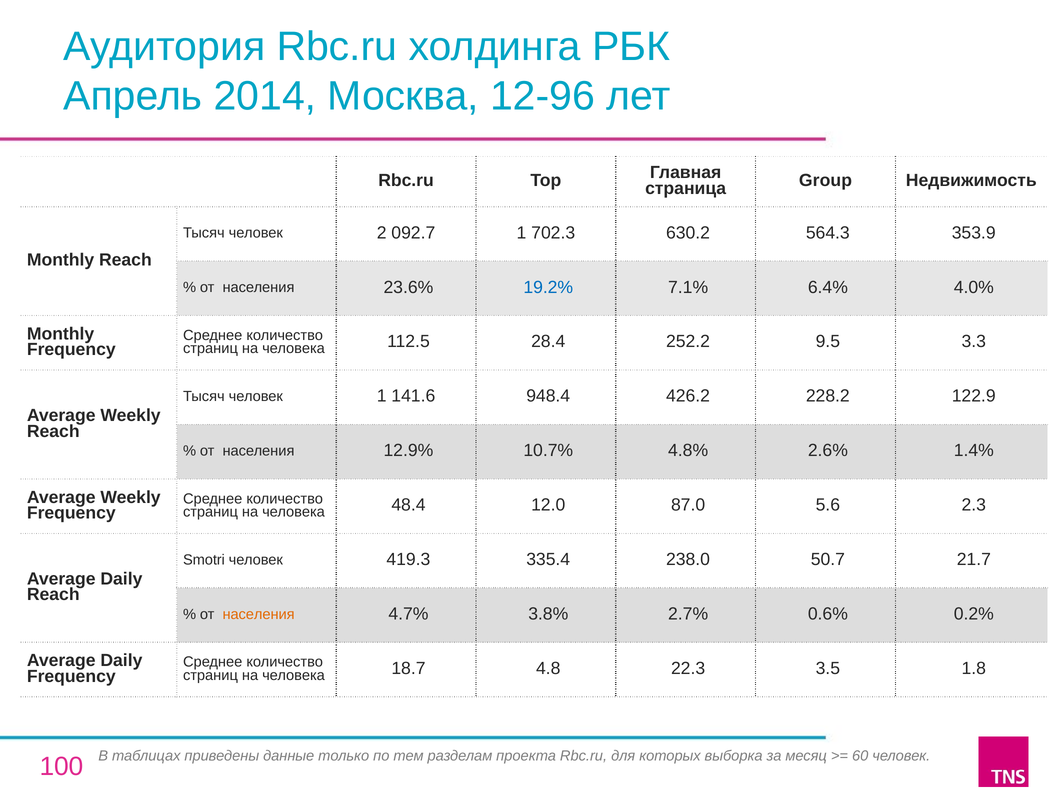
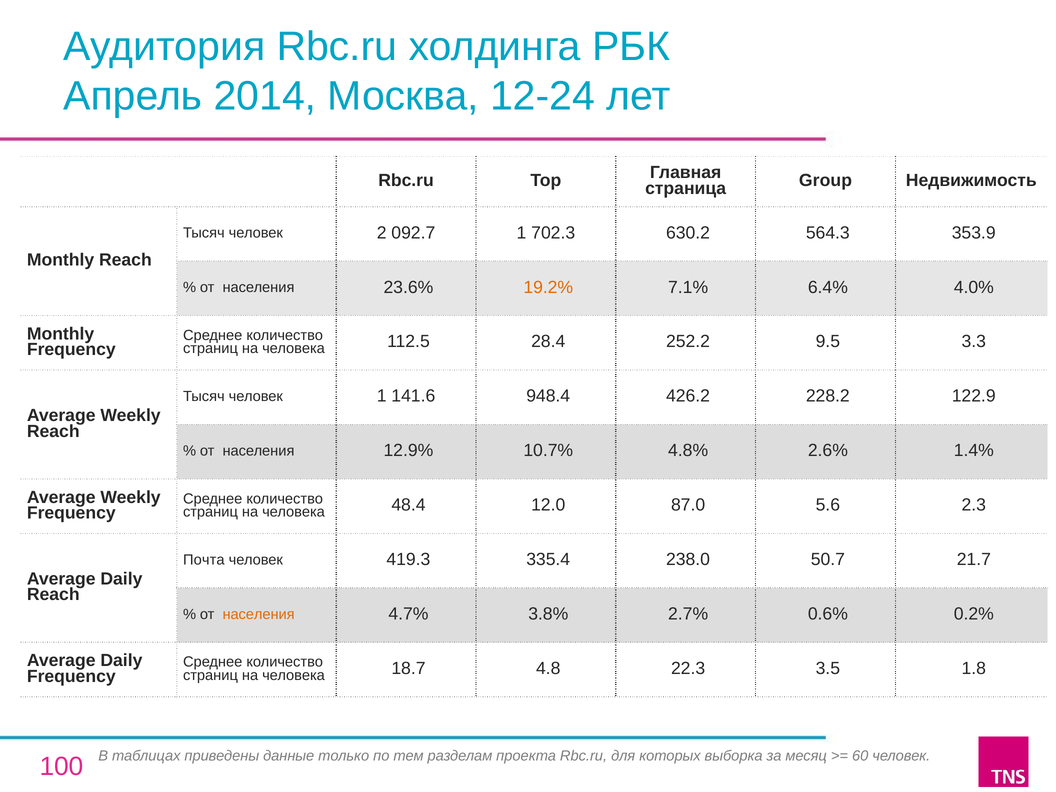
12-96: 12-96 -> 12-24
19.2% colour: blue -> orange
Smotri: Smotri -> Почта
